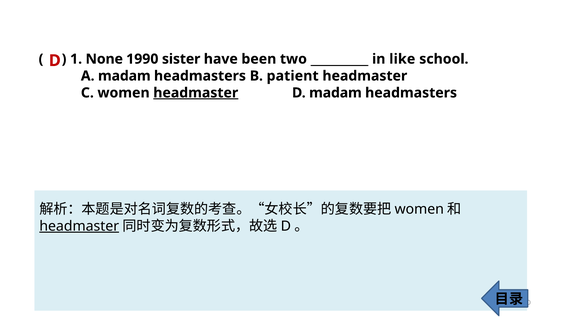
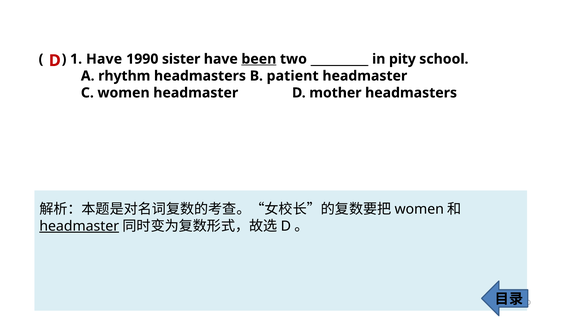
1 None: None -> Have
been underline: none -> present
like: like -> pity
A madam: madam -> rhythm
headmaster at (196, 93) underline: present -> none
D madam: madam -> mother
